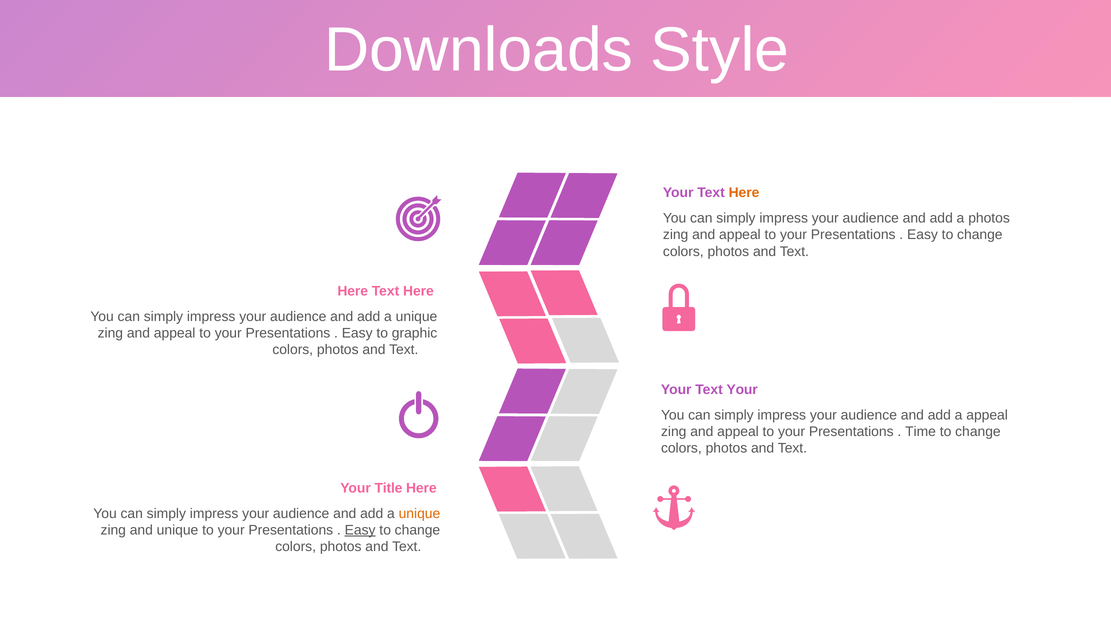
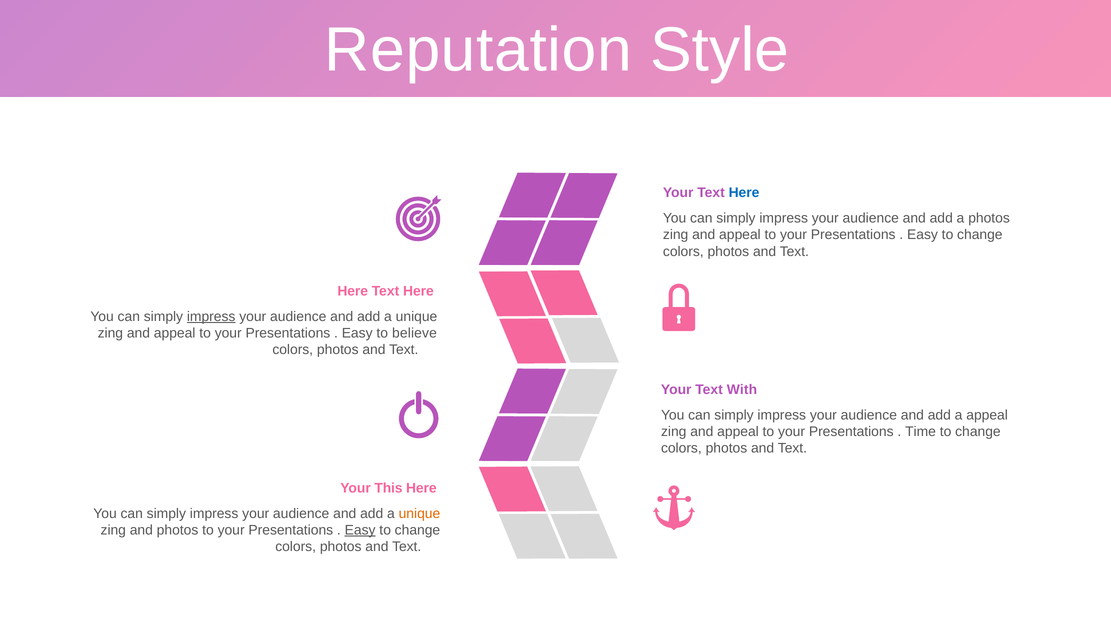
Downloads: Downloads -> Reputation
Here at (744, 193) colour: orange -> blue
impress at (211, 317) underline: none -> present
graphic: graphic -> believe
Your Text Your: Your -> With
Title: Title -> This
and unique: unique -> photos
